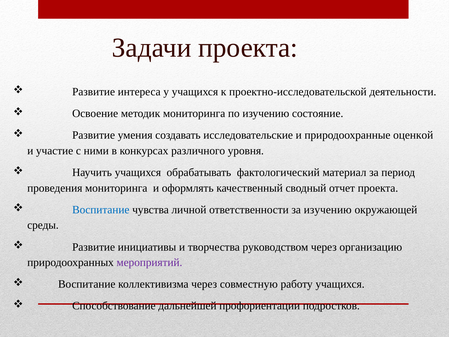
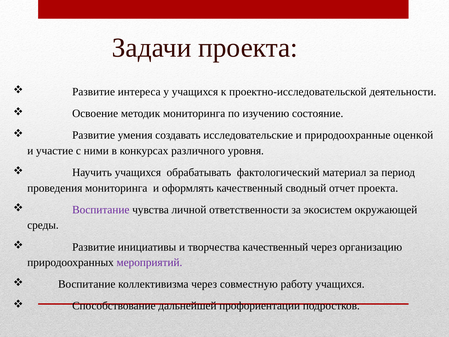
Воспитание at (101, 210) colour: blue -> purple
за изучению: изучению -> экосистем
творчества руководством: руководством -> качественный
